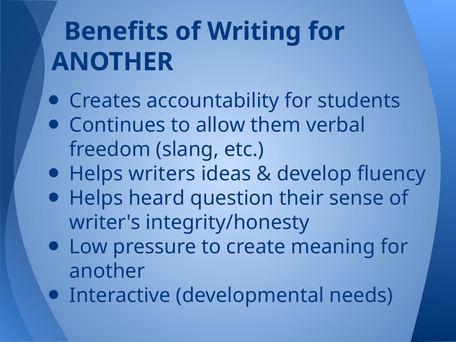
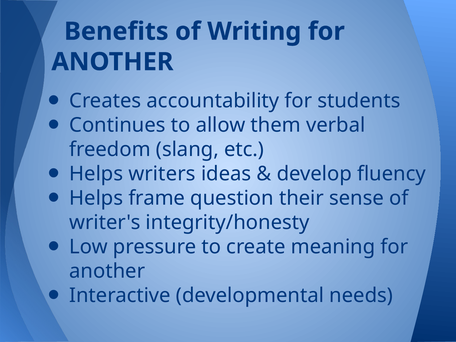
heard: heard -> frame
